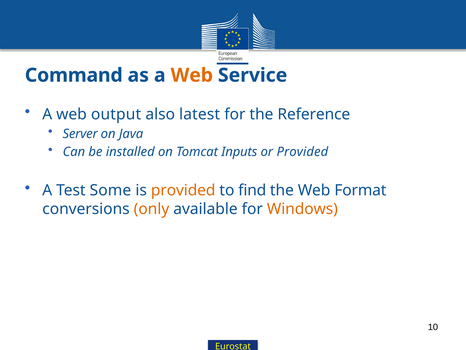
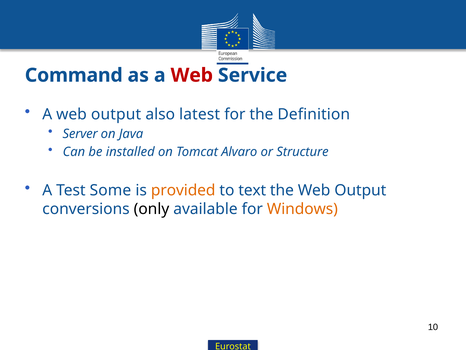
Web at (192, 75) colour: orange -> red
Reference: Reference -> Definition
Inputs: Inputs -> Alvaro
or Provided: Provided -> Structure
find: find -> text
the Web Format: Format -> Output
only colour: orange -> black
